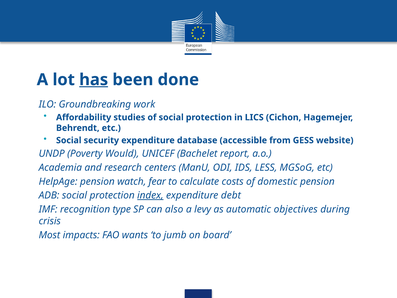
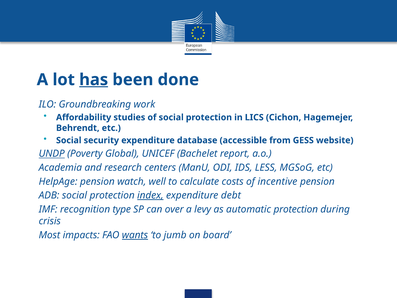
UNDP underline: none -> present
Would: Would -> Global
fear: fear -> well
domestic: domestic -> incentive
also: also -> over
automatic objectives: objectives -> protection
wants underline: none -> present
